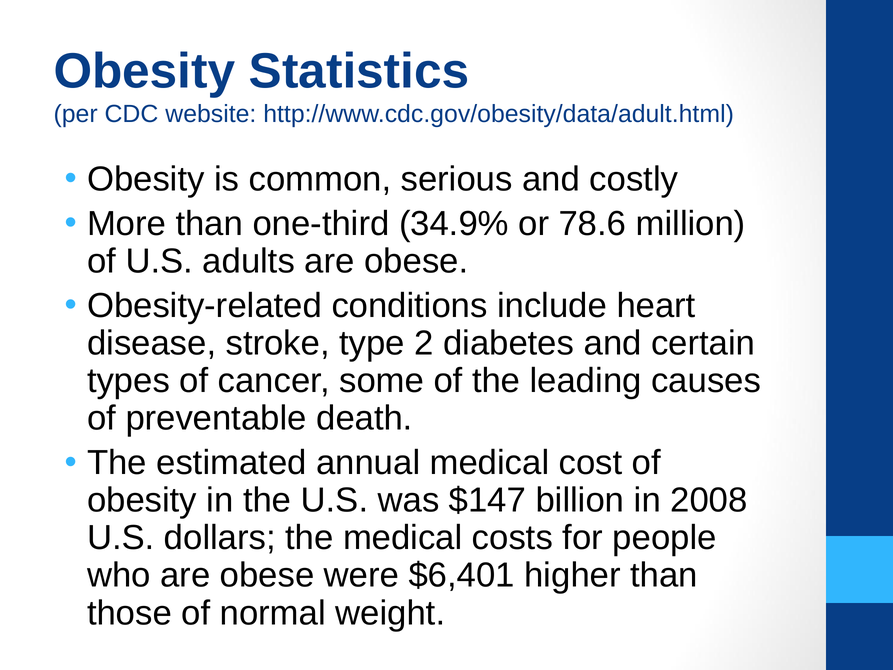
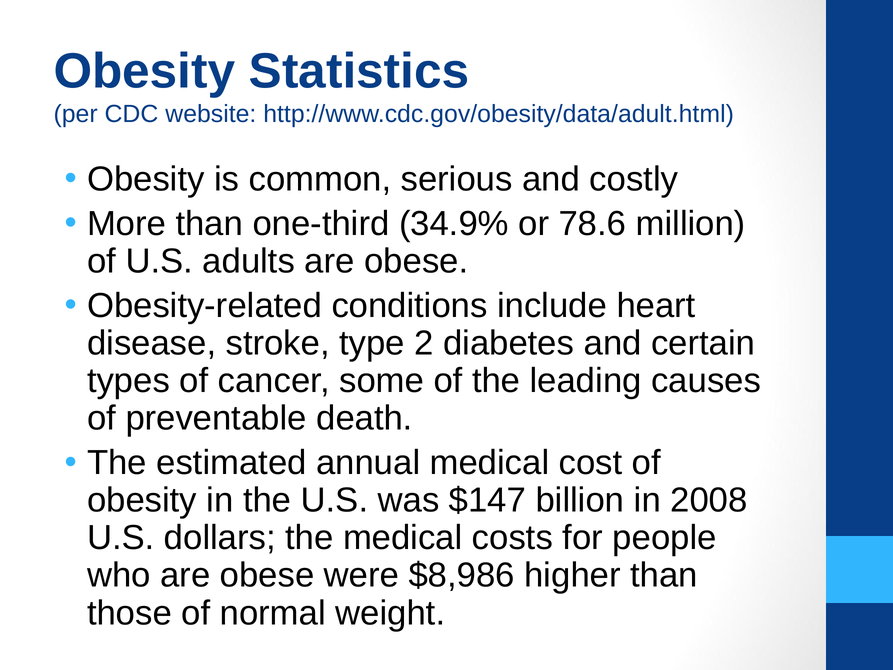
$6,401: $6,401 -> $8,986
